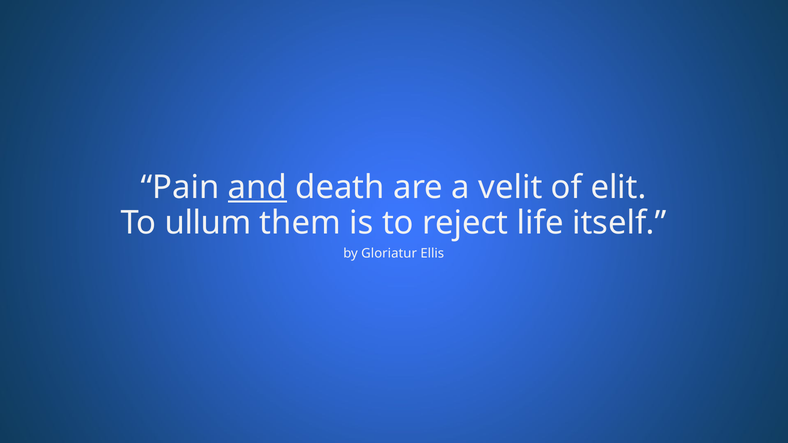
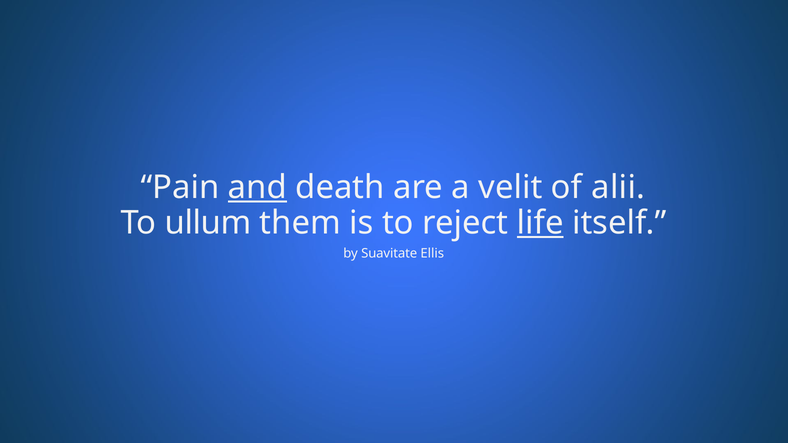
elit: elit -> alii
life underline: none -> present
Gloriatur: Gloriatur -> Suavitate
